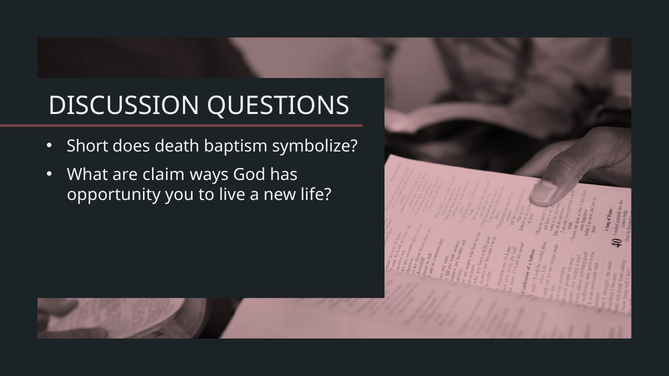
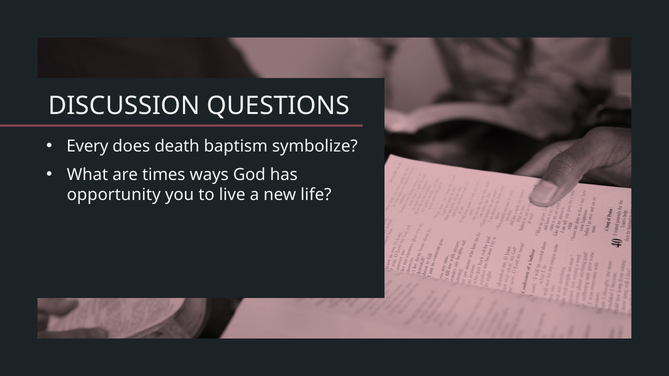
Short: Short -> Every
claim: claim -> times
